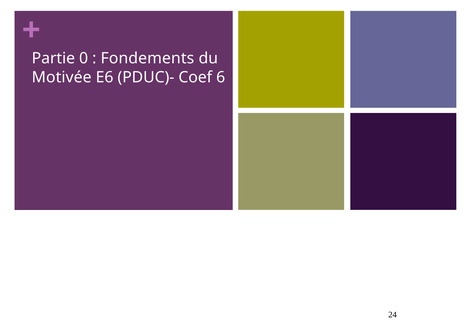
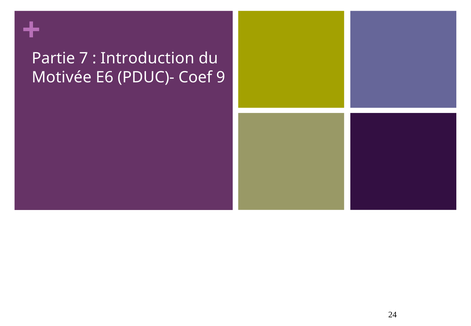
0: 0 -> 7
Fondements: Fondements -> Introduction
6: 6 -> 9
